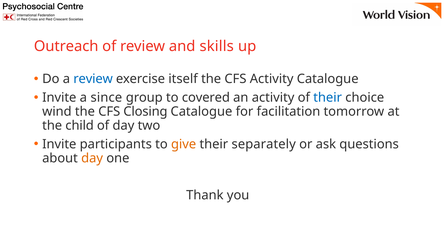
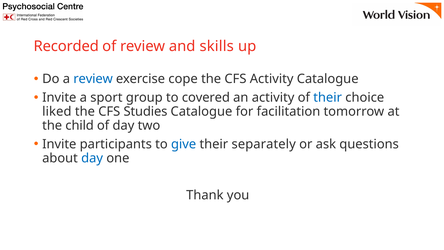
Outreach: Outreach -> Recorded
itself: itself -> cope
since: since -> sport
wind: wind -> liked
Closing: Closing -> Studies
give colour: orange -> blue
day at (92, 158) colour: orange -> blue
